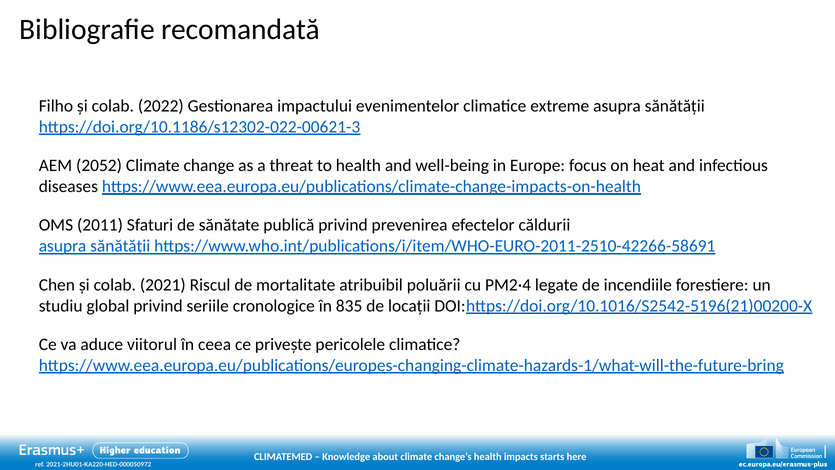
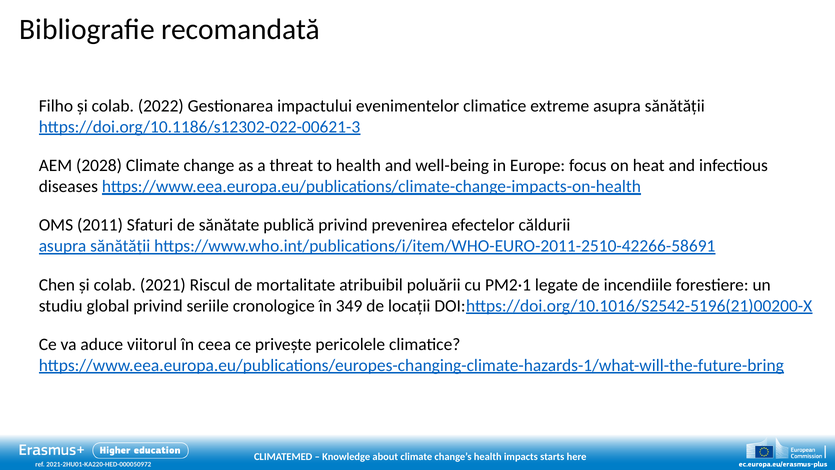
2052: 2052 -> 2028
PM2·4: PM2·4 -> PM2·1
835: 835 -> 349
